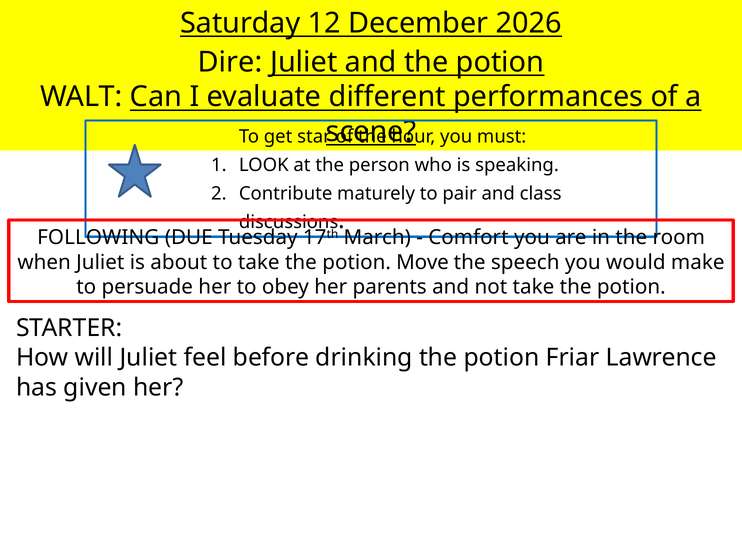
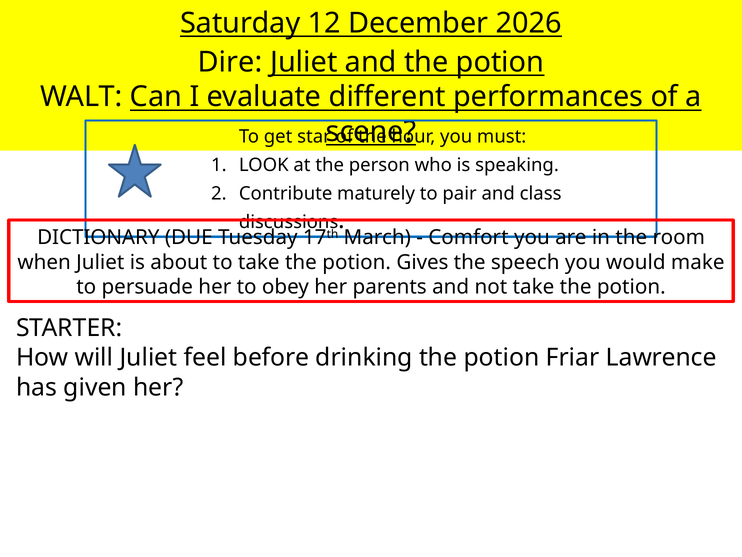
FOLLOWING: FOLLOWING -> DICTIONARY
Move: Move -> Gives
